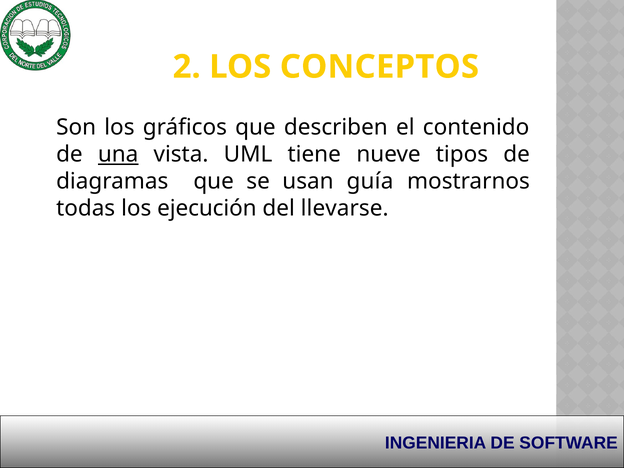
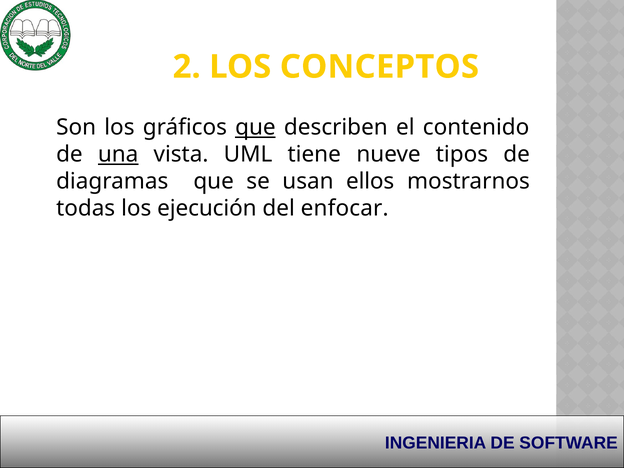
que at (255, 127) underline: none -> present
guía: guía -> ellos
llevarse: llevarse -> enfocar
